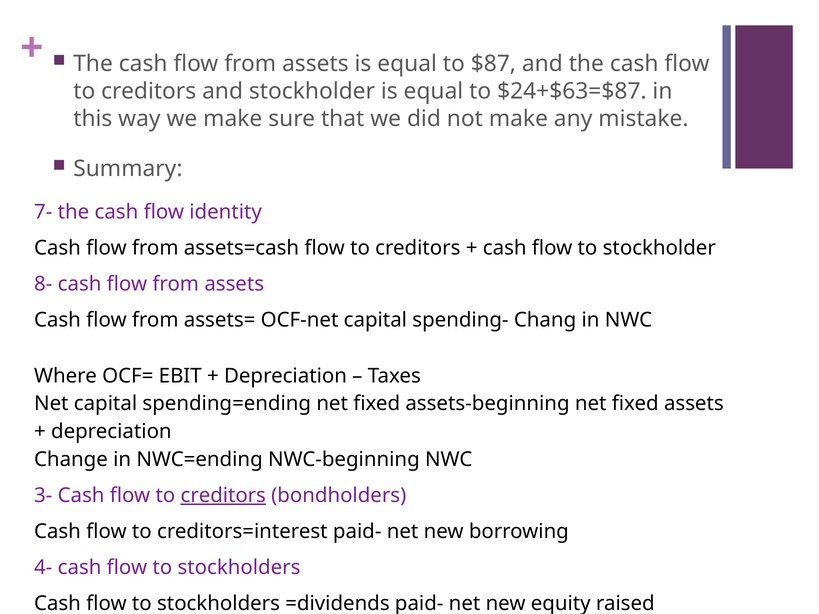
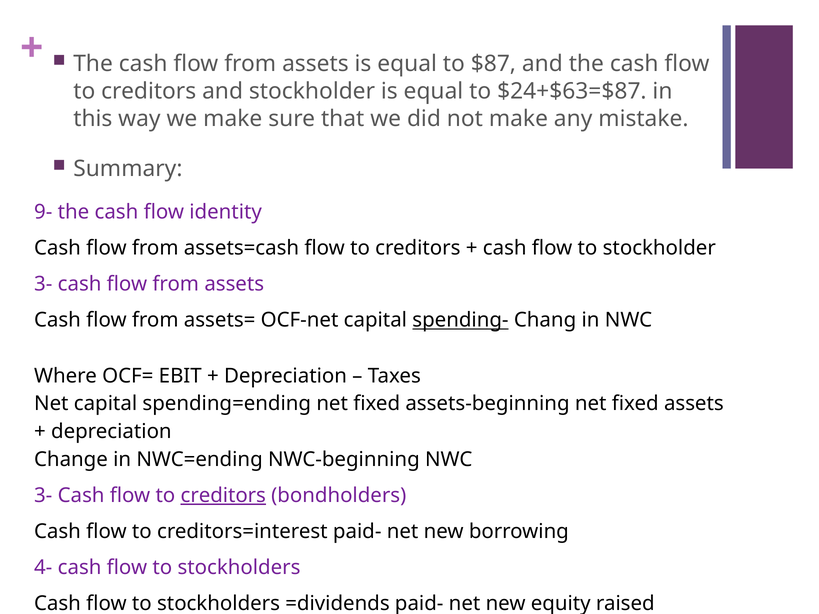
7-: 7- -> 9-
8- at (43, 284): 8- -> 3-
spending- underline: none -> present
